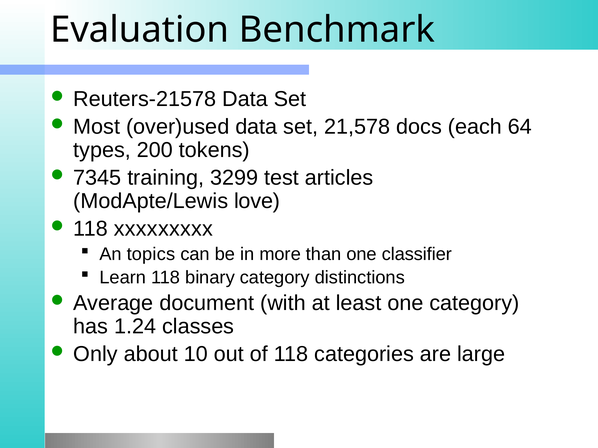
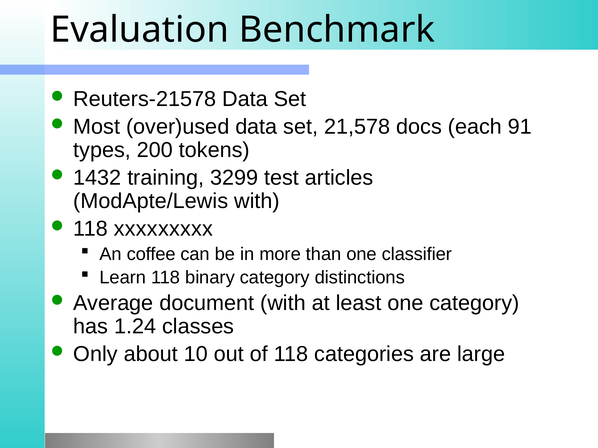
64: 64 -> 91
7345: 7345 -> 1432
ModApte/Lewis love: love -> with
topics: topics -> coffee
